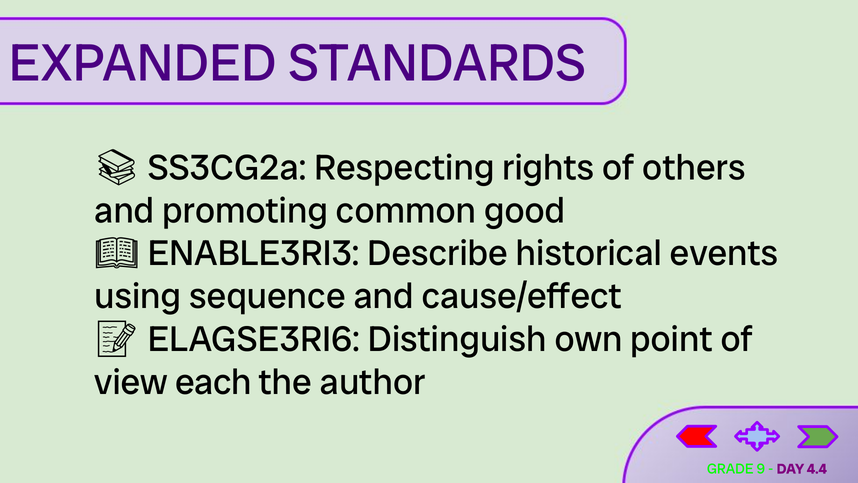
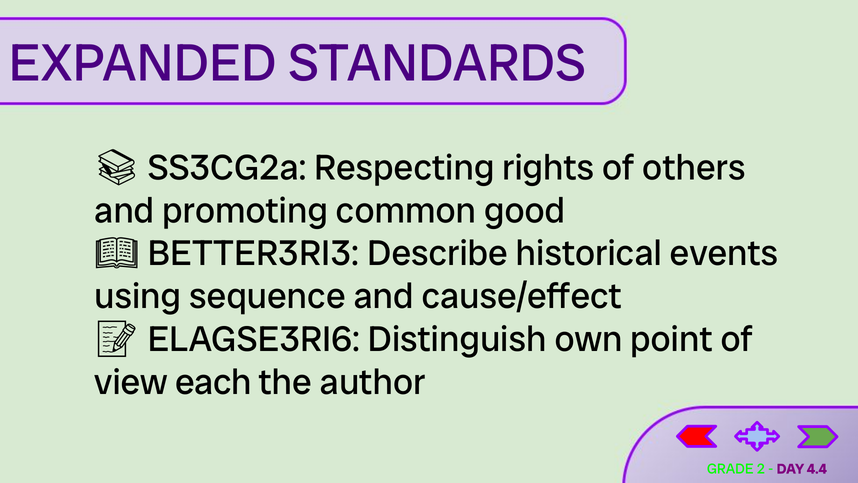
ENABLE3RI3: ENABLE3RI3 -> BETTER3RI3
9: 9 -> 2
